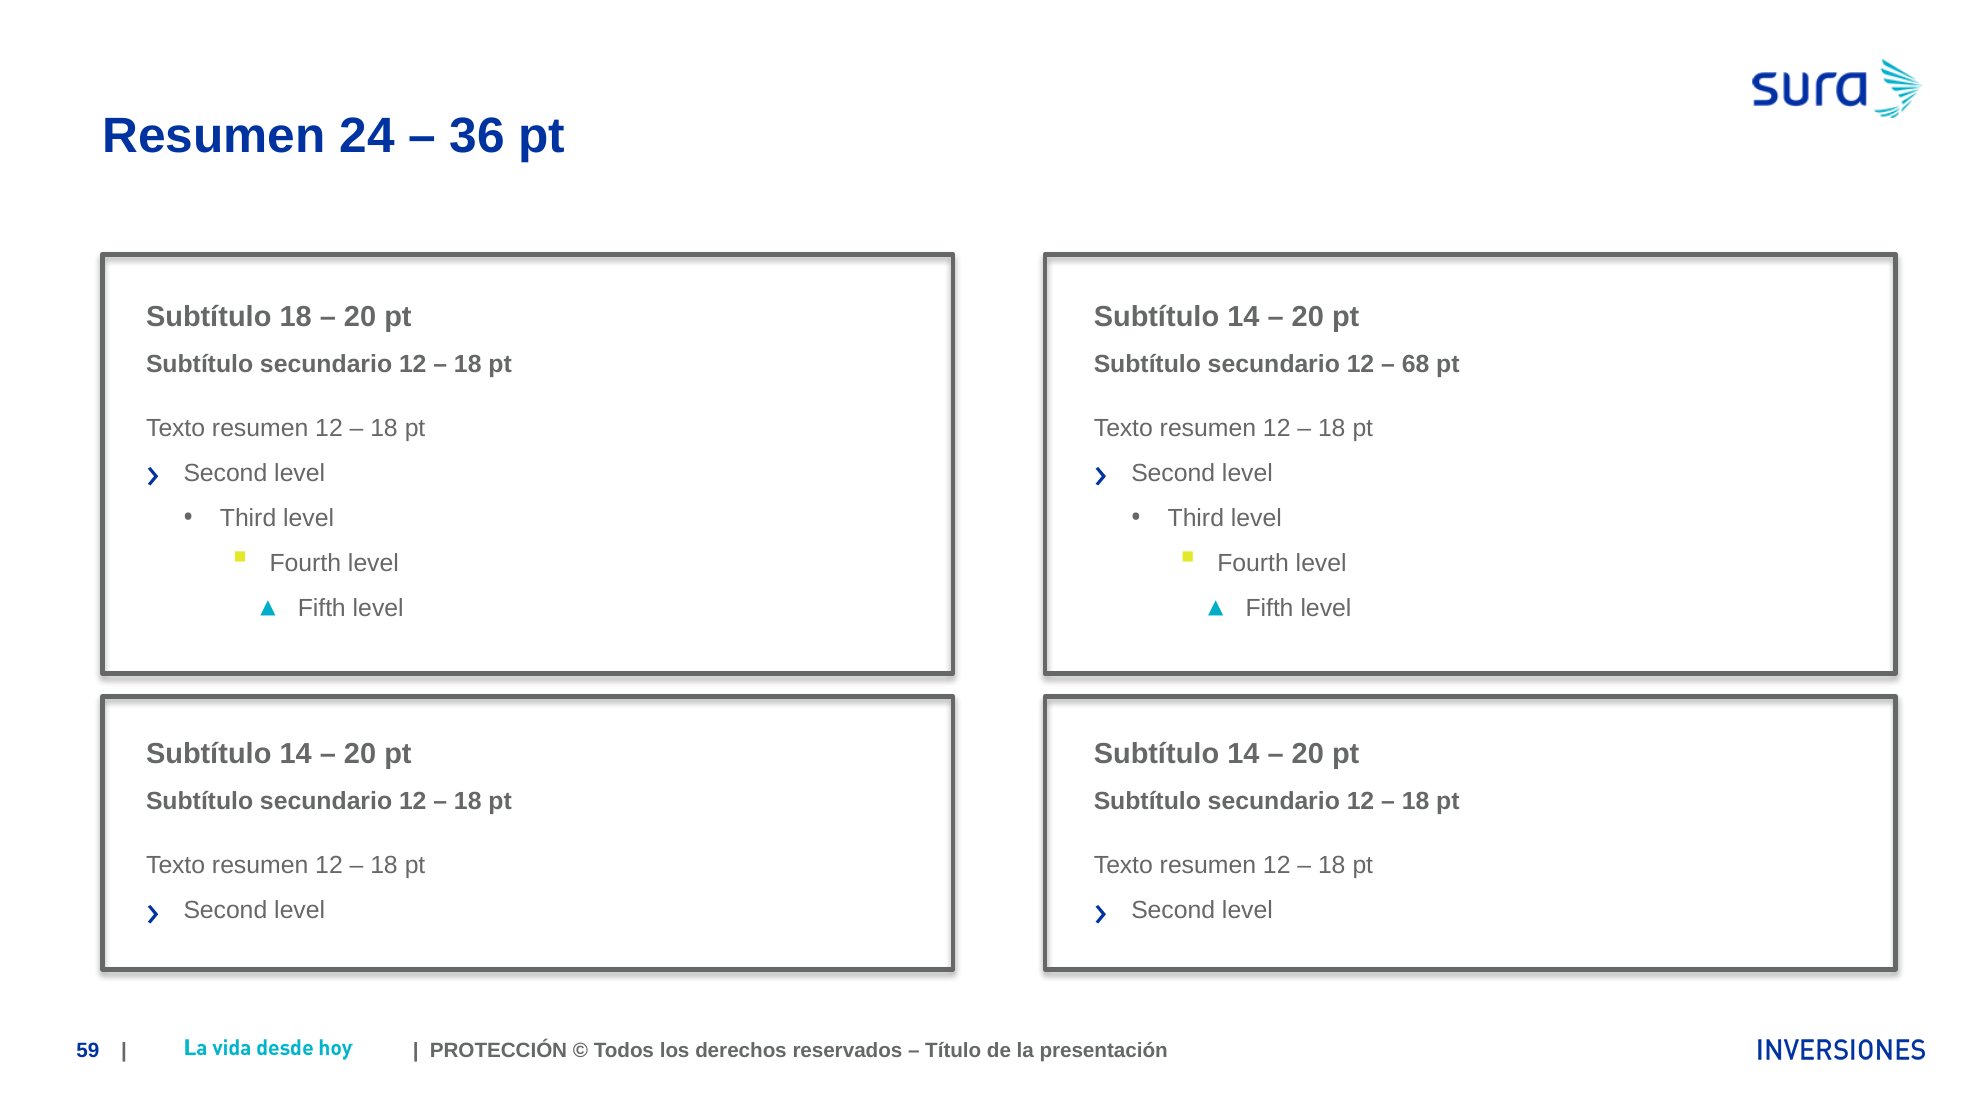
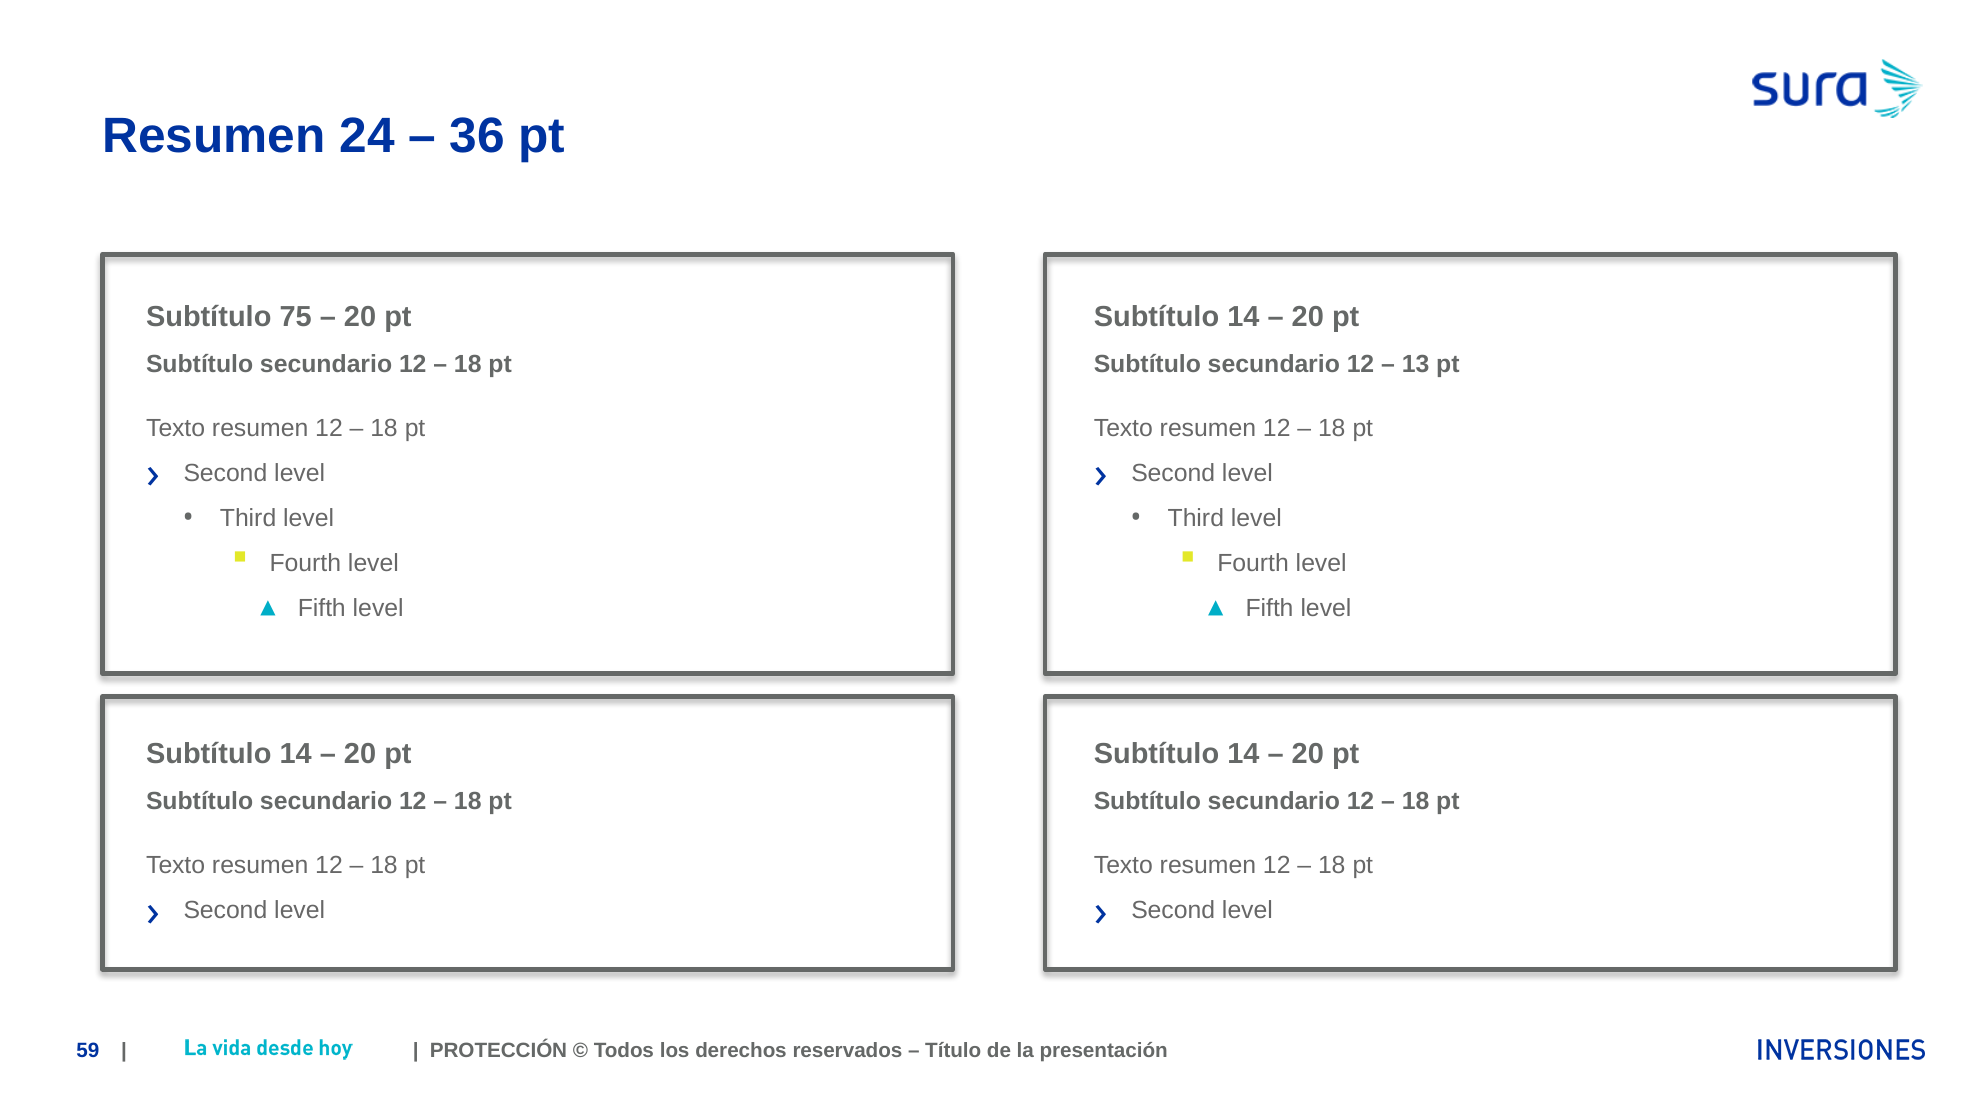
Subtítulo 18: 18 -> 75
68: 68 -> 13
